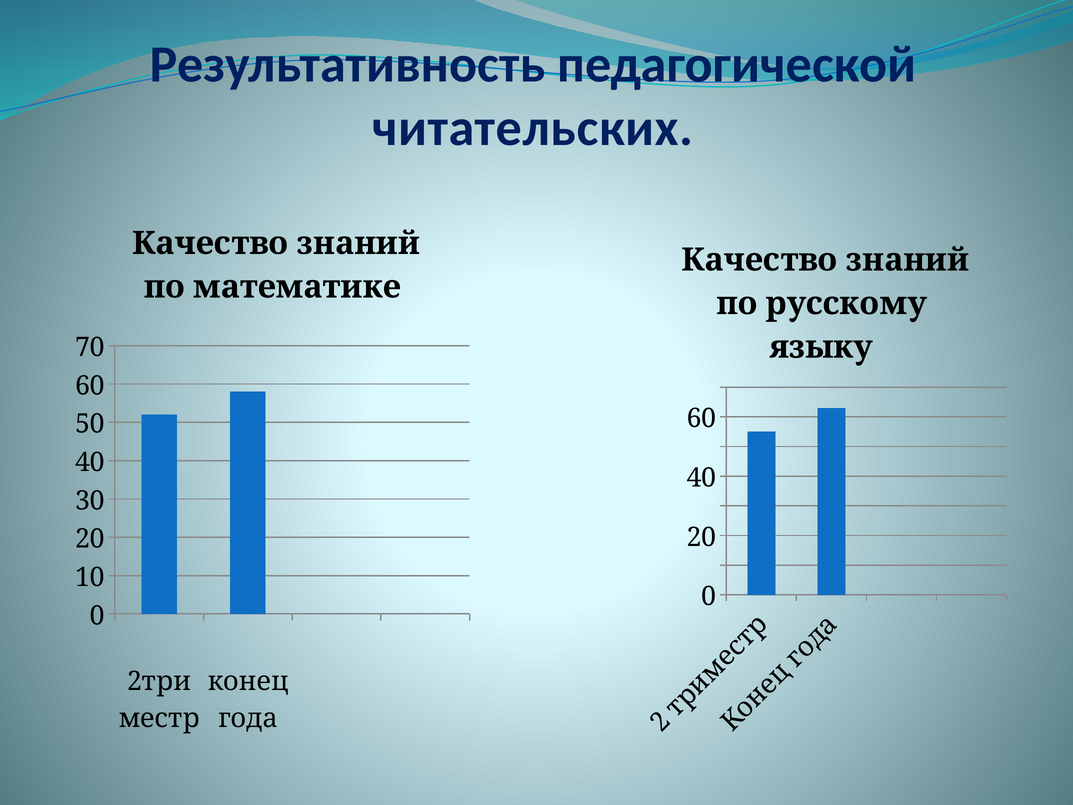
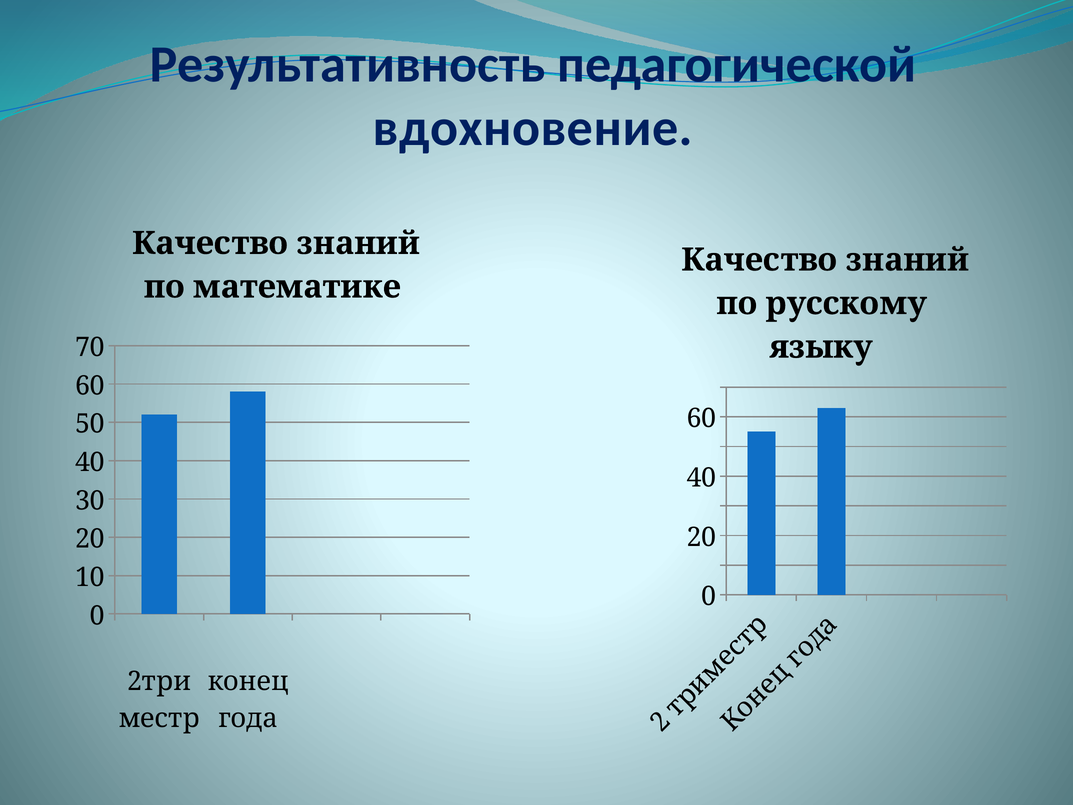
читательских: читательских -> вдохновение
